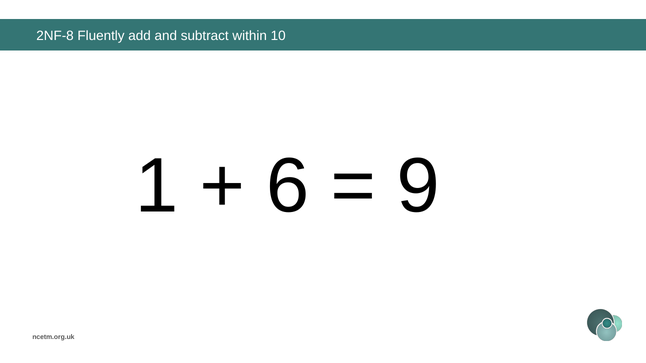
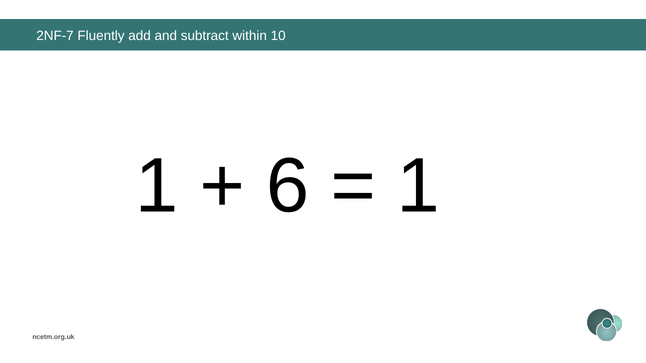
2NF-8: 2NF-8 -> 2NF-7
9 at (418, 186): 9 -> 1
